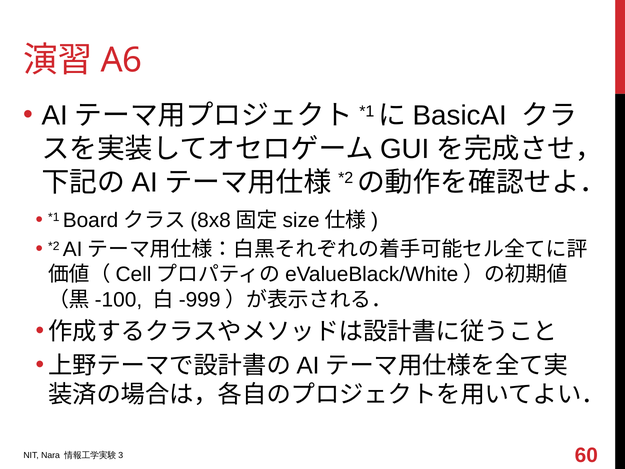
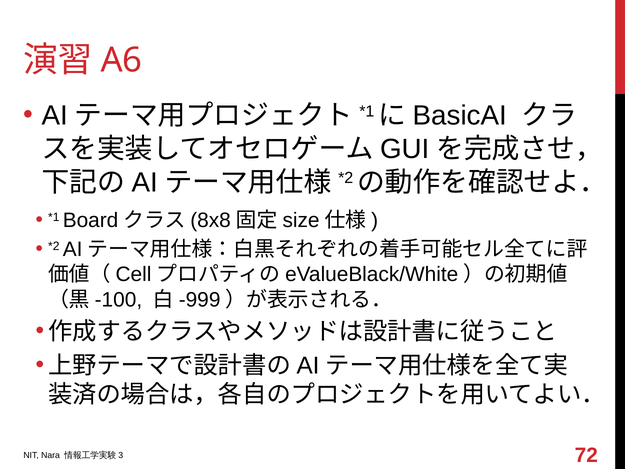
60: 60 -> 72
